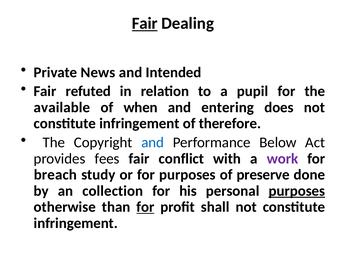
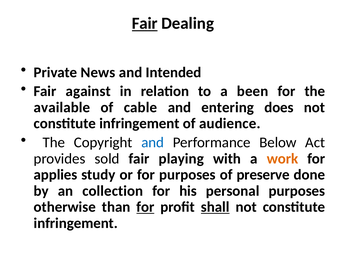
refuted: refuted -> against
pupil: pupil -> been
when: when -> cable
therefore: therefore -> audience
fees: fees -> sold
conflict: conflict -> playing
work colour: purple -> orange
breach: breach -> applies
purposes at (297, 191) underline: present -> none
shall underline: none -> present
